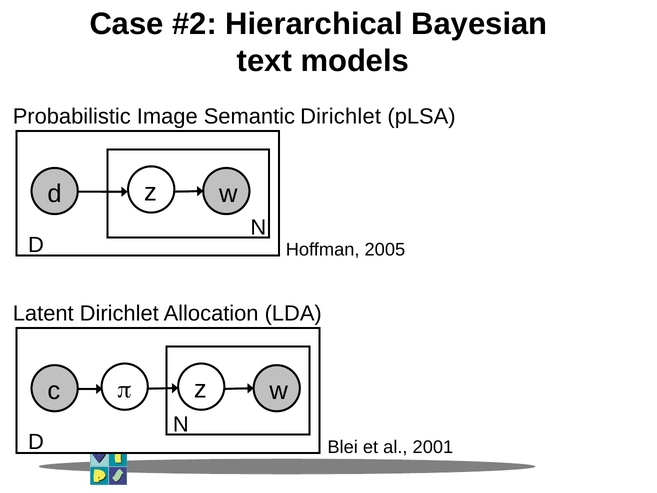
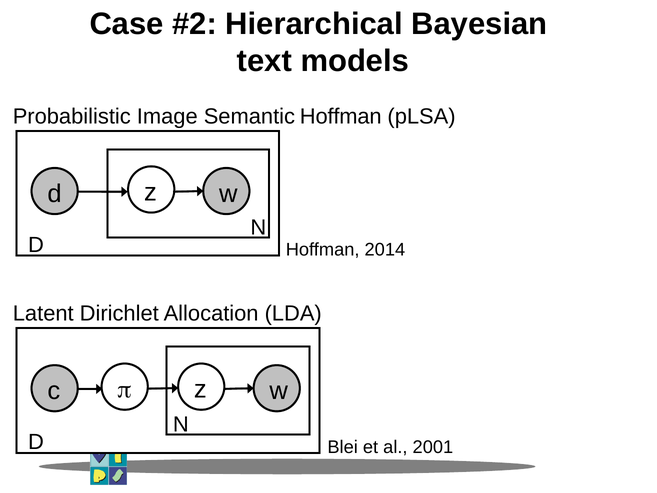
Semantic Dirichlet: Dirichlet -> Hoffman
2005: 2005 -> 2014
